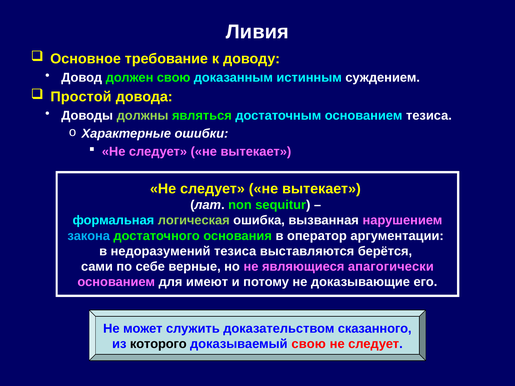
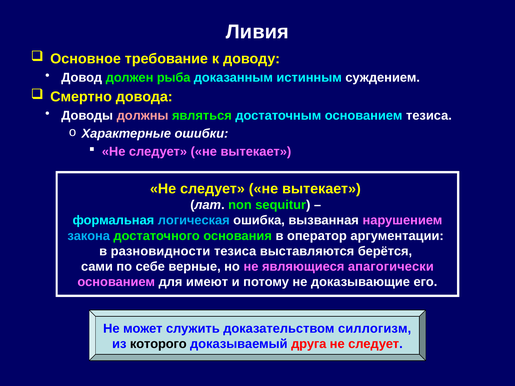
должен свою: свою -> рыба
Простой: Простой -> Смертно
должны colour: light green -> pink
логическая colour: light green -> light blue
недоразумений: недоразумений -> разновидности
сказанного: сказанного -> силлогизм
доказываемый свою: свою -> друга
